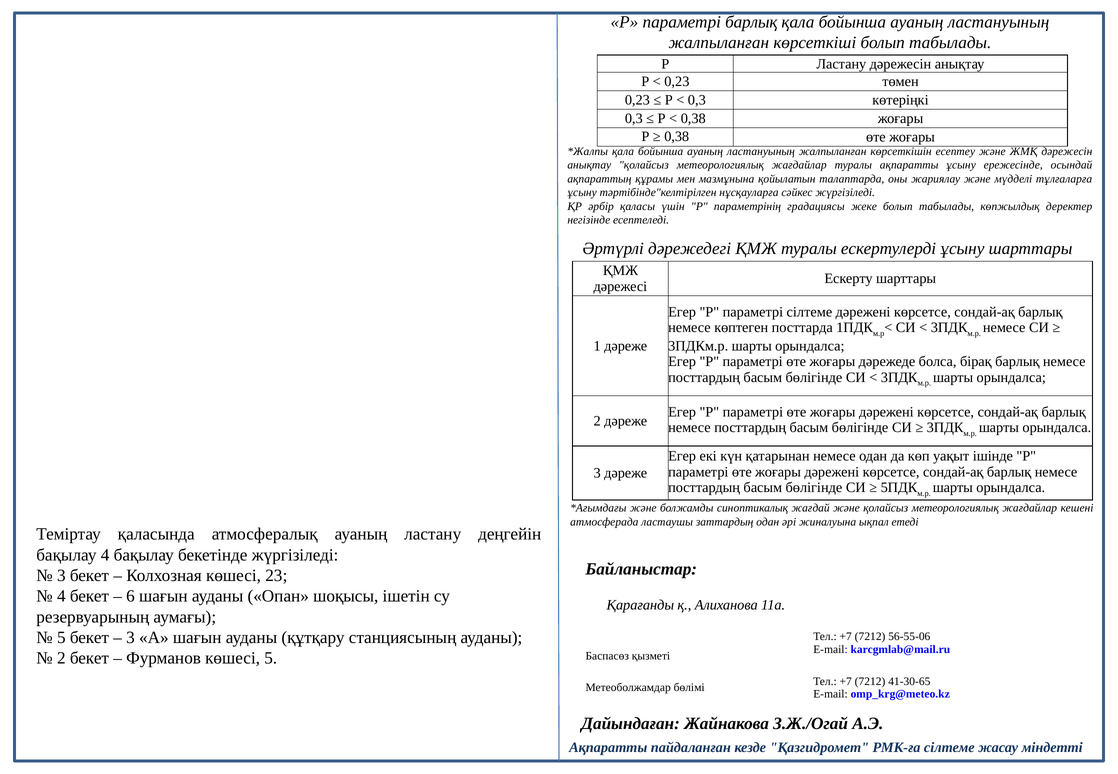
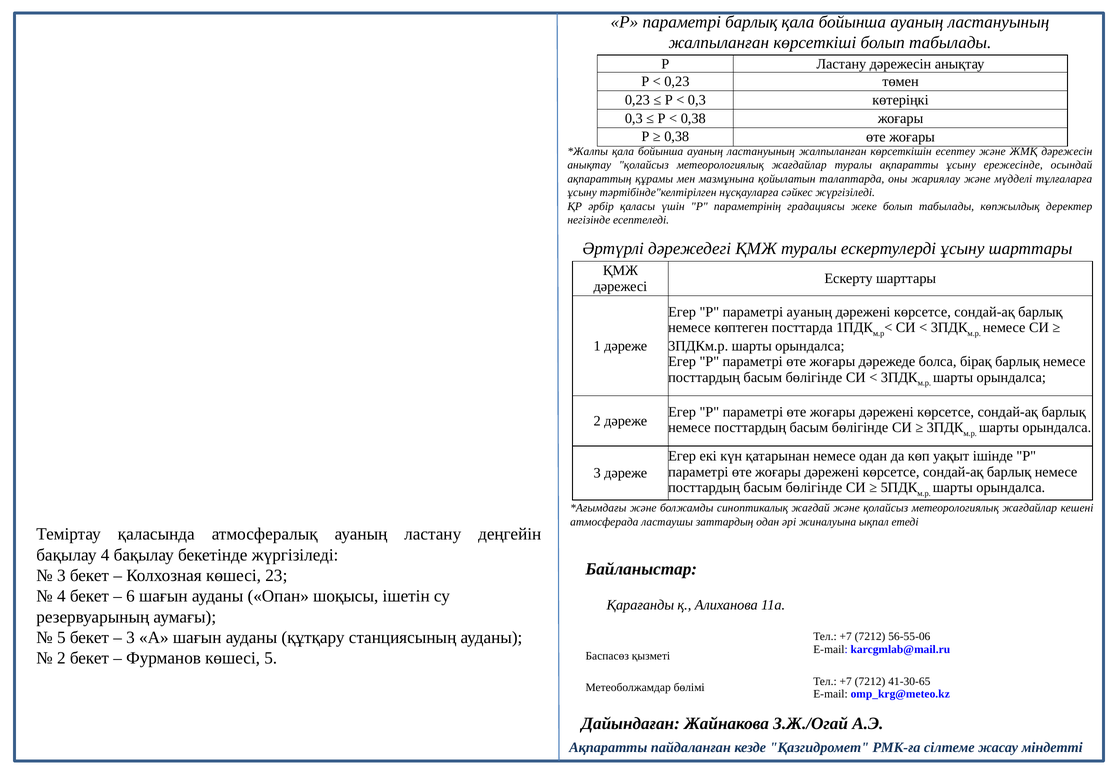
параметрі сілтеме: сілтеме -> ауаның
